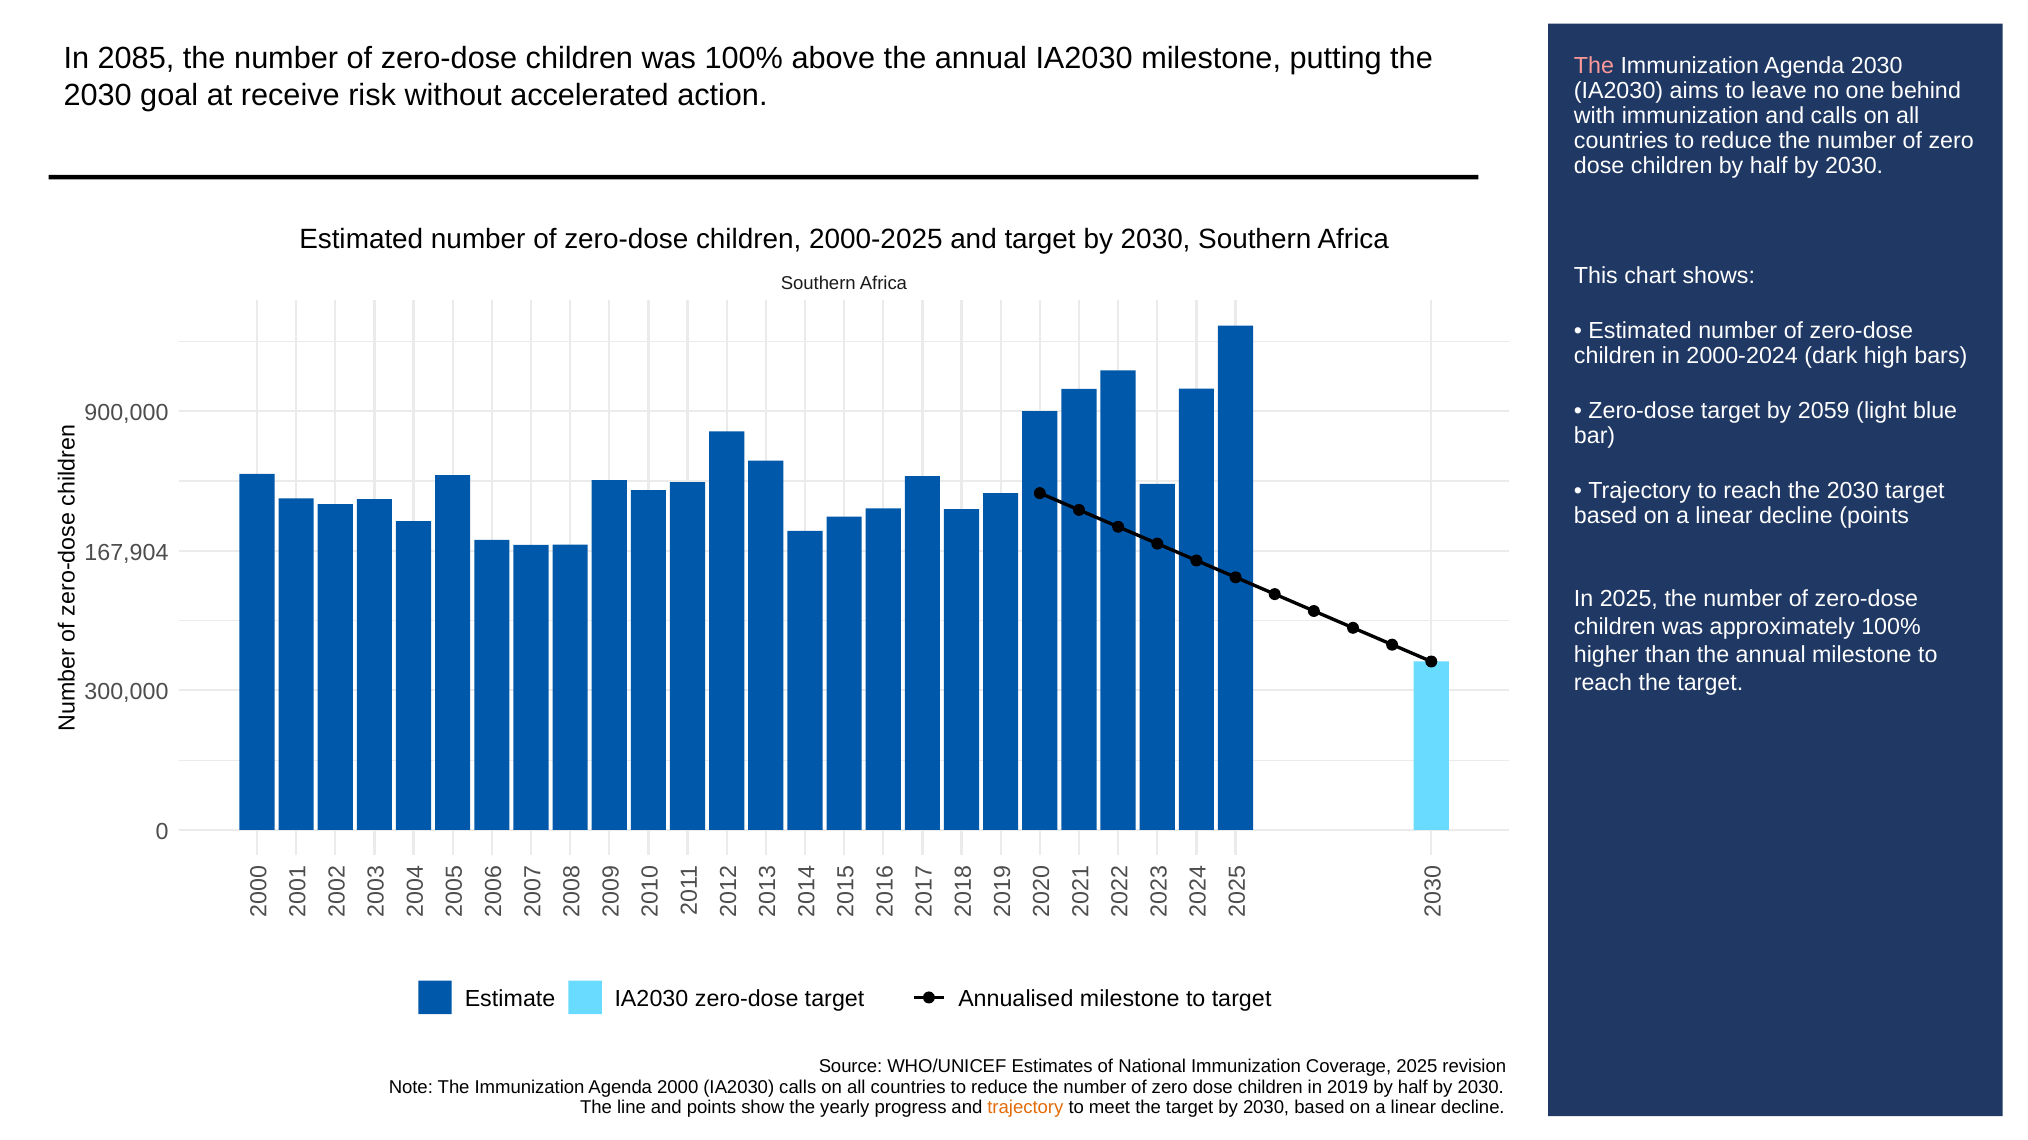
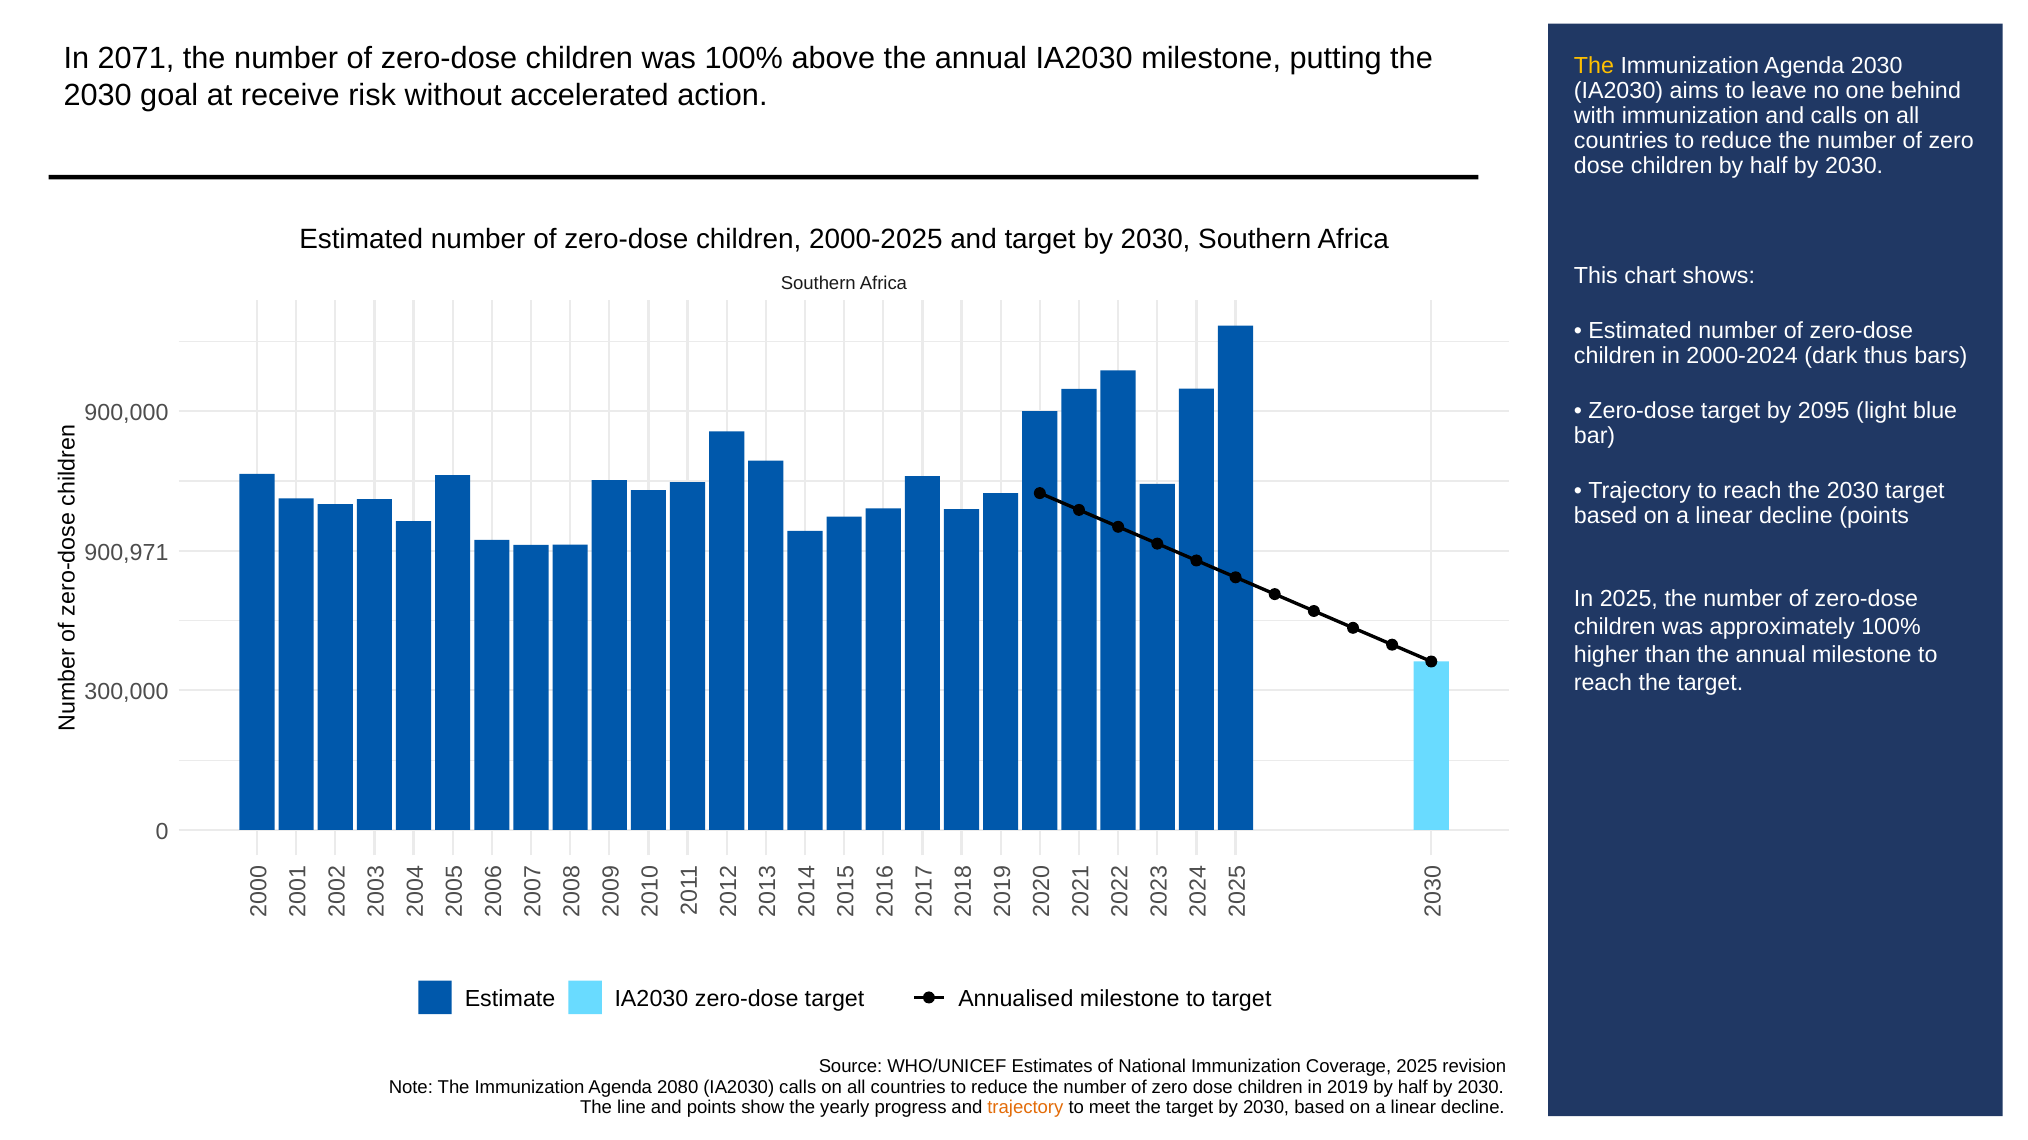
2085: 2085 -> 2071
The at (1594, 66) colour: pink -> yellow
high: high -> thus
2059: 2059 -> 2095
167,904: 167,904 -> 900,971
2000: 2000 -> 2080
